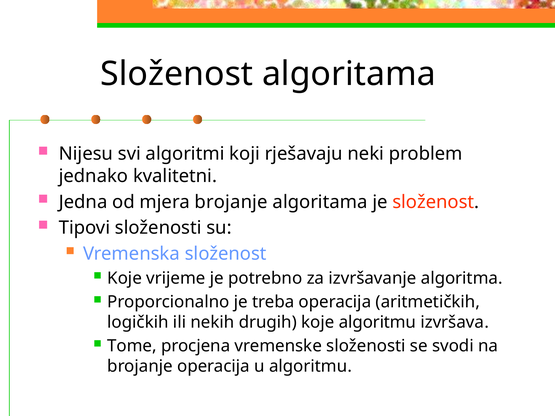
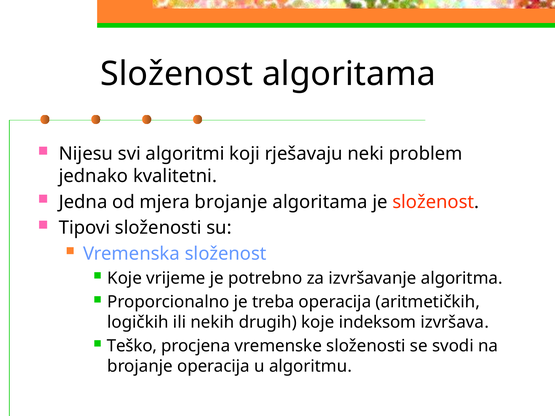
koje algoritmu: algoritmu -> indeksom
Tome: Tome -> Teško
